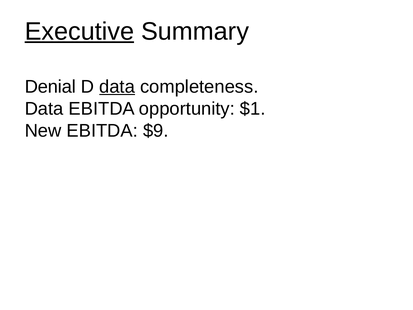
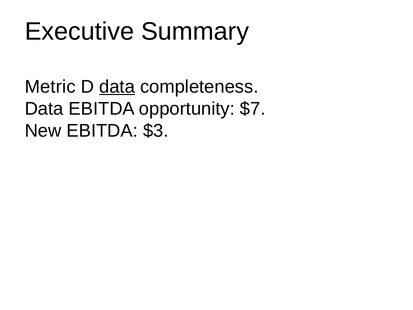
Executive underline: present -> none
Denial: Denial -> Metric
$1: $1 -> $7
$9: $9 -> $3
